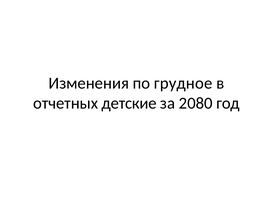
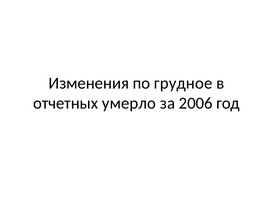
детские: детские -> умерло
2080: 2080 -> 2006
